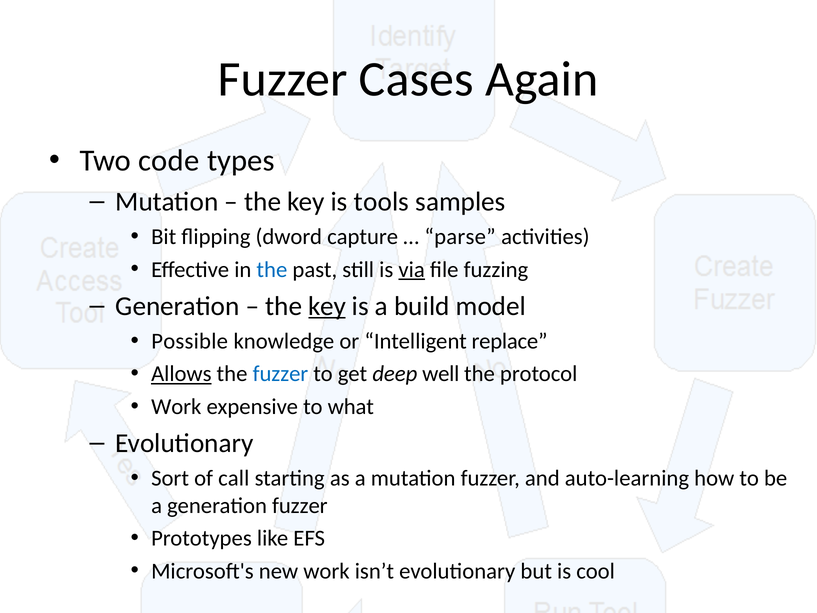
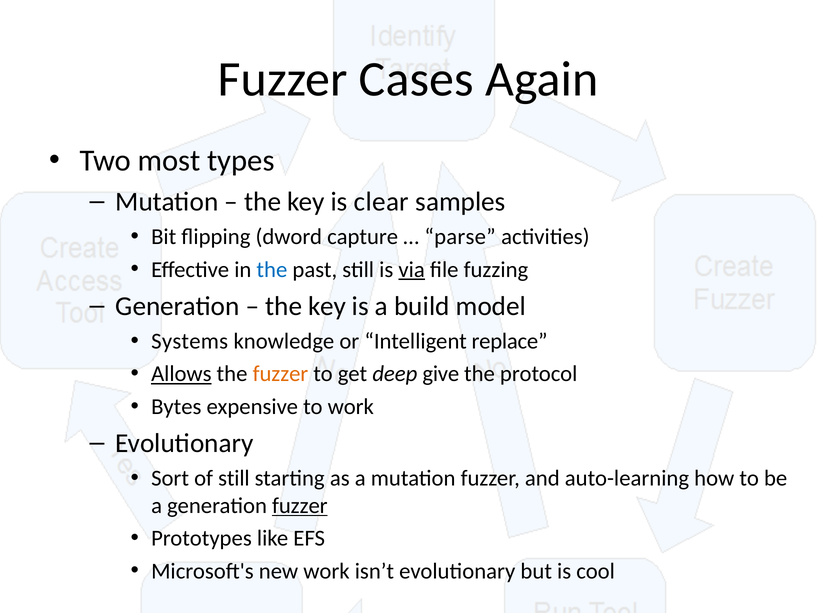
code: code -> most
tools: tools -> clear
key at (327, 306) underline: present -> none
Possible: Possible -> Systems
fuzzer at (280, 374) colour: blue -> orange
well: well -> give
Work at (176, 407): Work -> Bytes
to what: what -> work
of call: call -> still
fuzzer at (300, 505) underline: none -> present
